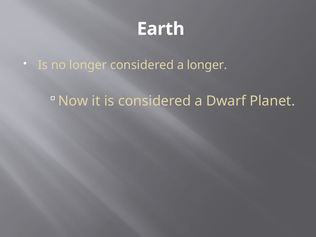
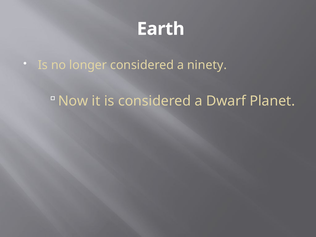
a longer: longer -> ninety
